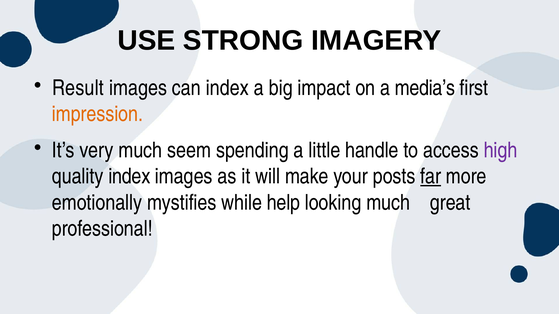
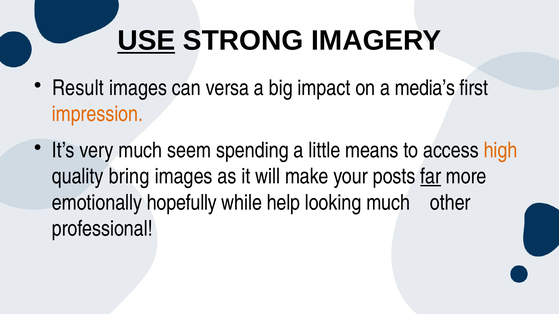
USE underline: none -> present
can index: index -> versa
handle: handle -> means
high colour: purple -> orange
quality index: index -> bring
mystifies: mystifies -> hopefully
great: great -> other
